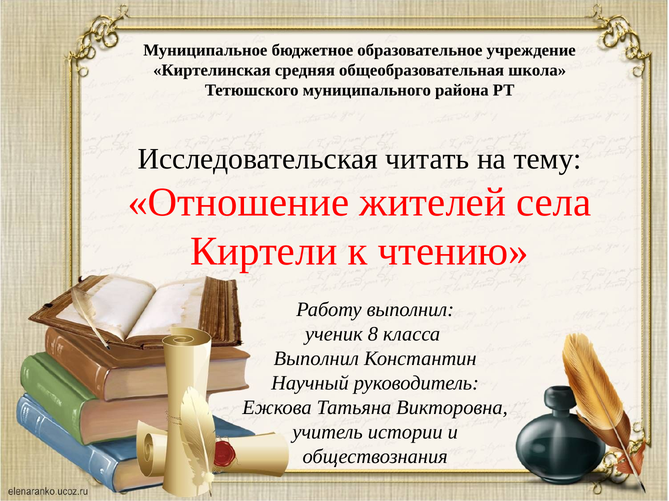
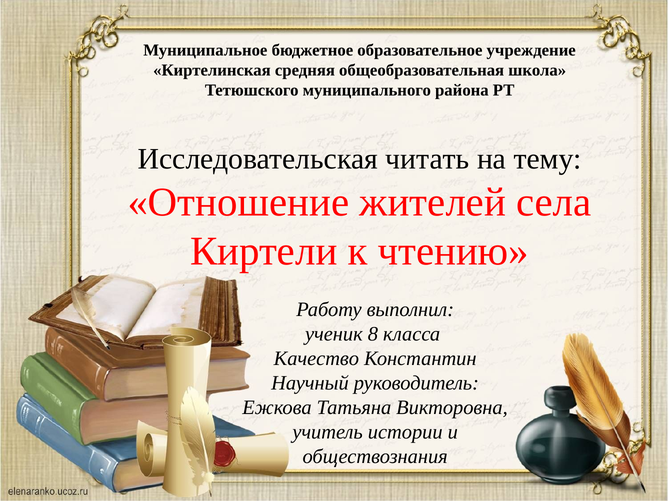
Выполнил at (316, 359): Выполнил -> Качество
